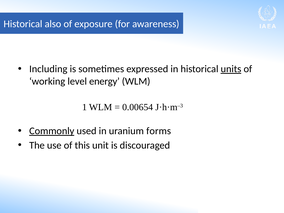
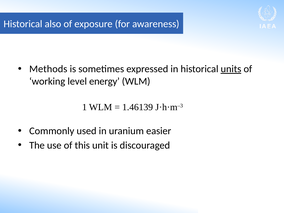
Including: Including -> Methods
0.00654: 0.00654 -> 1.46139
Commonly underline: present -> none
forms: forms -> easier
